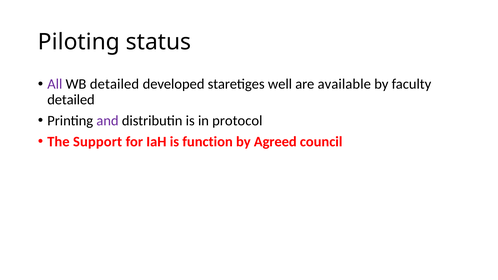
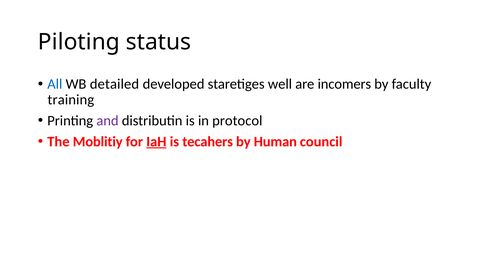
All colour: purple -> blue
available: available -> incomers
detailed at (71, 100): detailed -> training
Support: Support -> Moblitiy
IaH underline: none -> present
function: function -> tecahers
Agreed: Agreed -> Human
